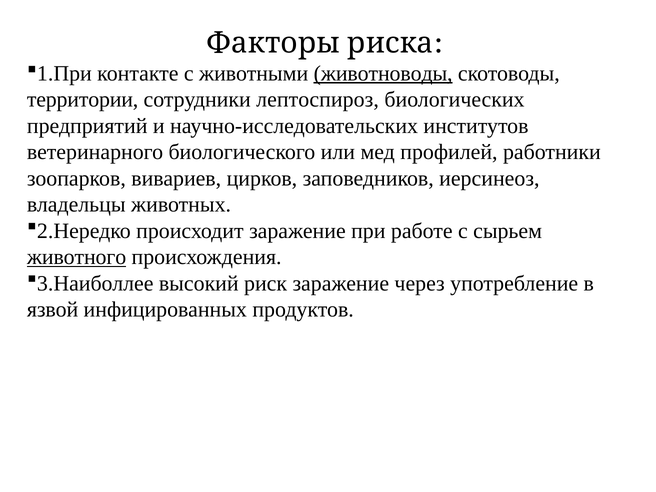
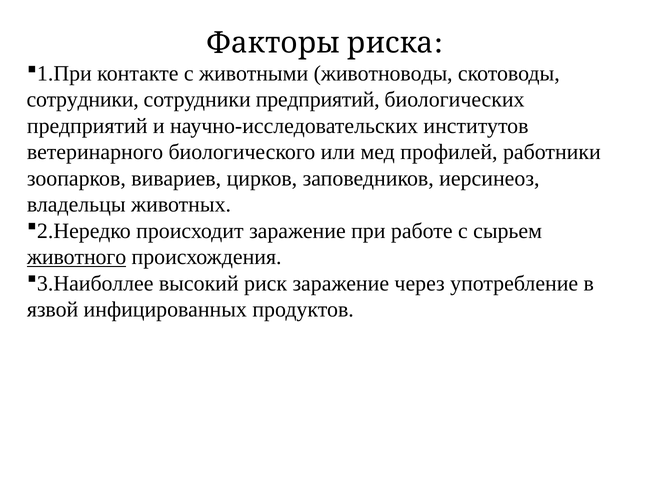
животноводы underline: present -> none
территории at (83, 100): территории -> сотрудники
сотрудники лептоспироз: лептоспироз -> предприятий
